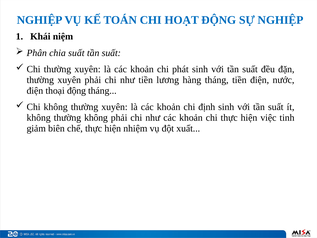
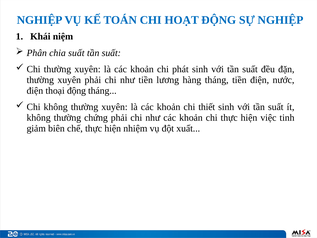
định: định -> thiết
thường không: không -> chứng
